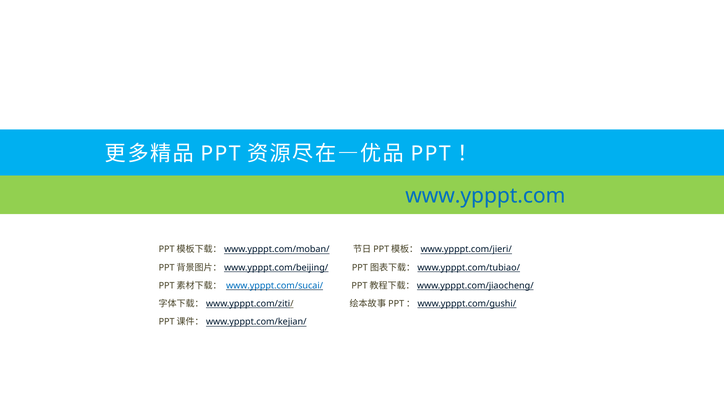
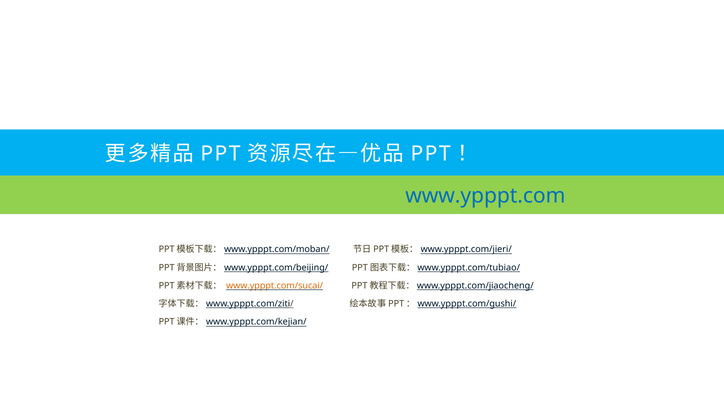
www.ypppt.com/sucai/ colour: blue -> orange
